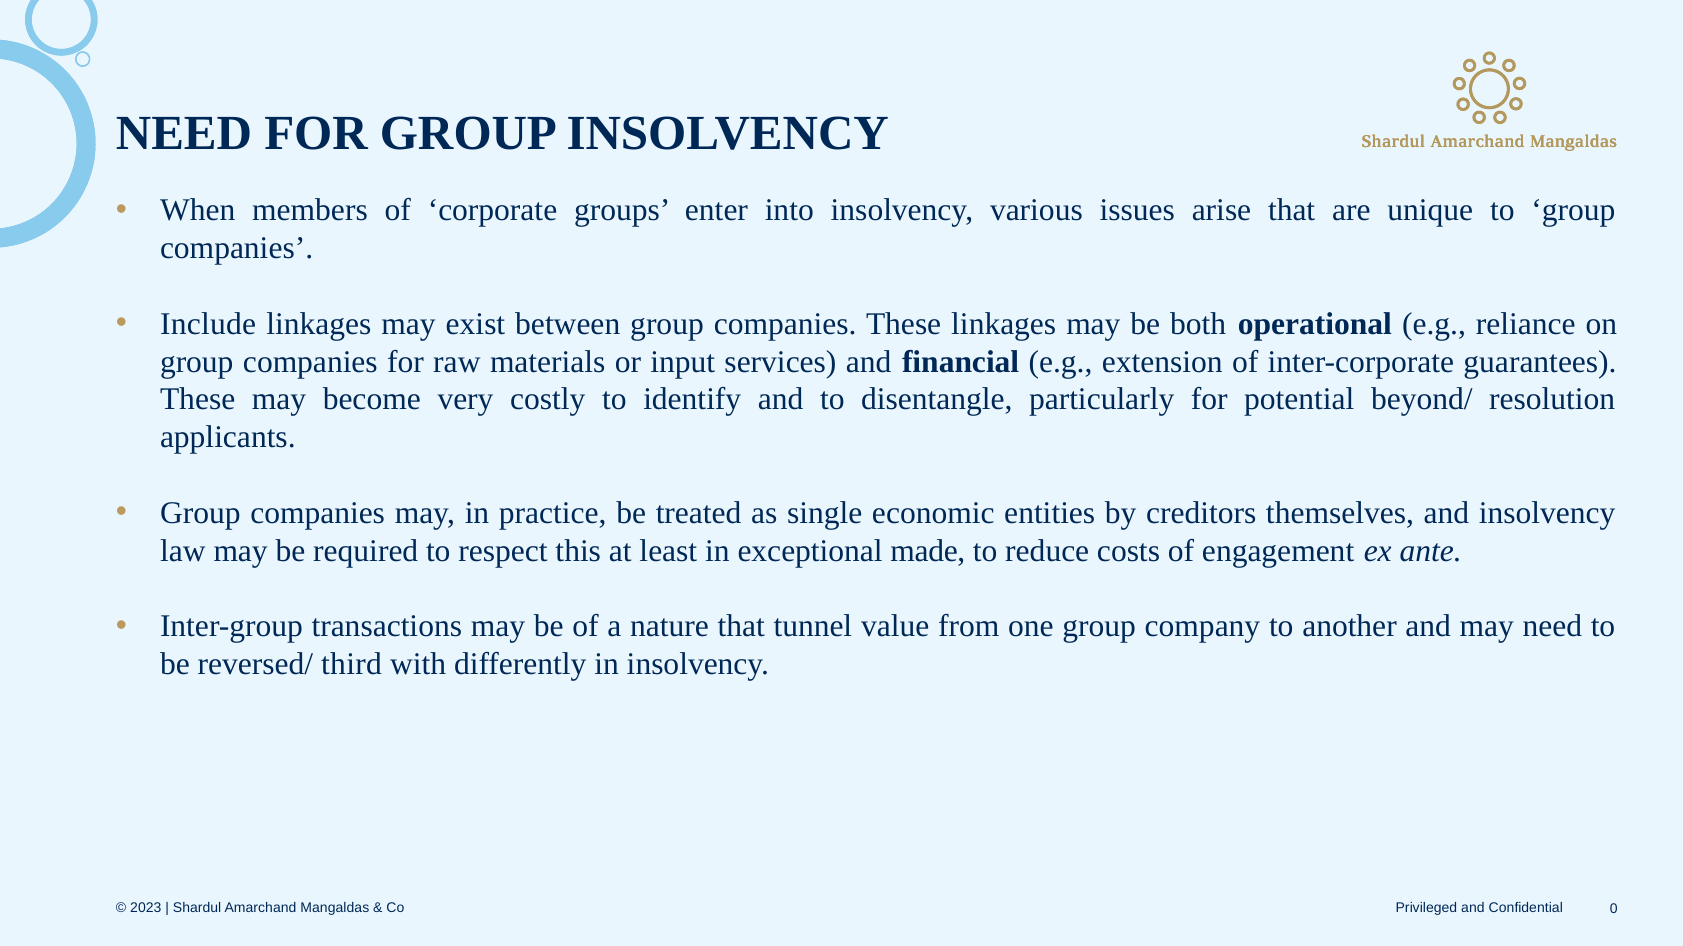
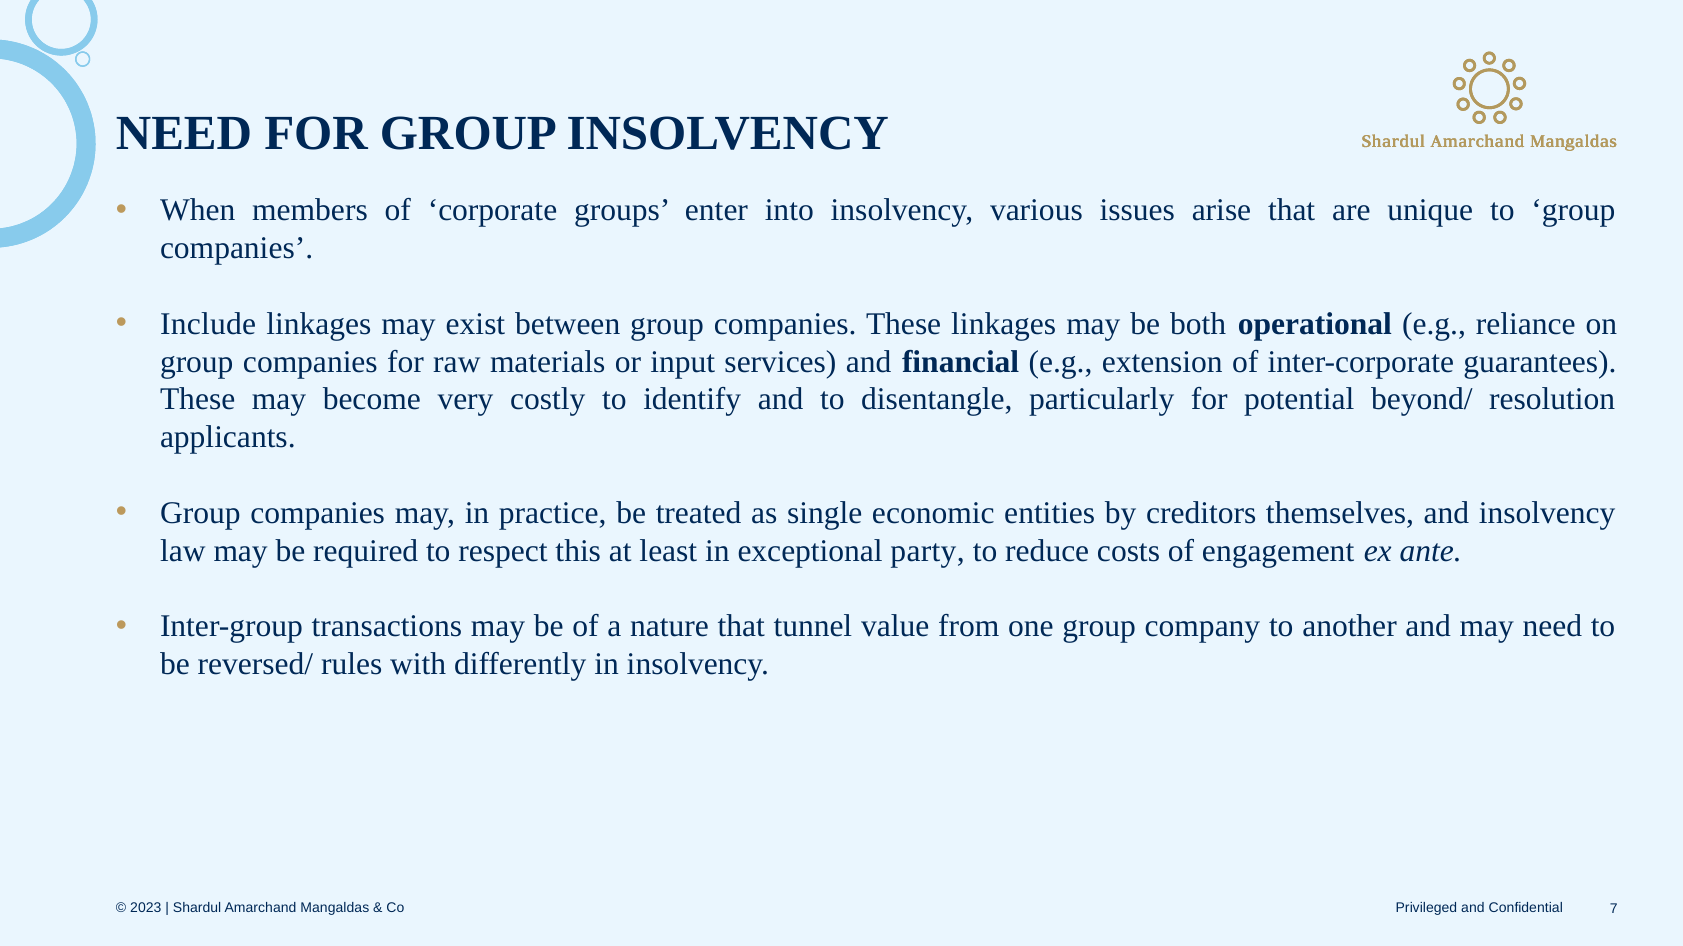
made: made -> party
third: third -> rules
0: 0 -> 7
